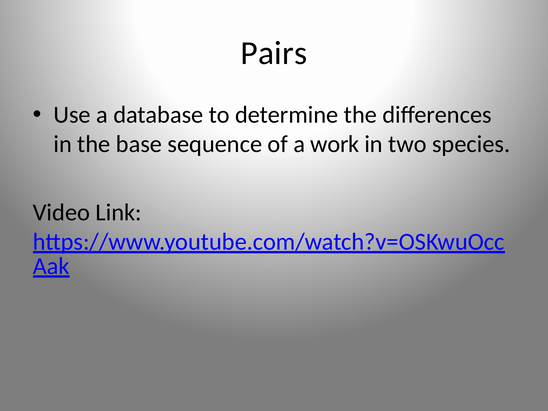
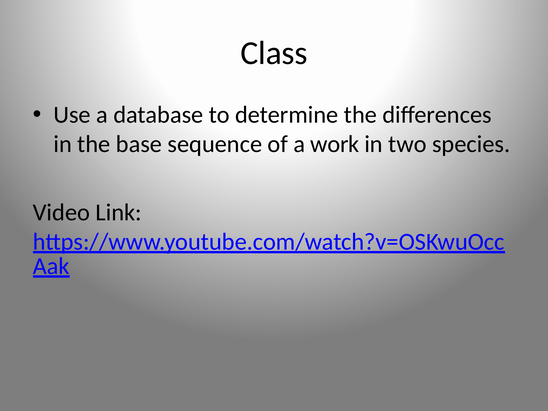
Pairs: Pairs -> Class
